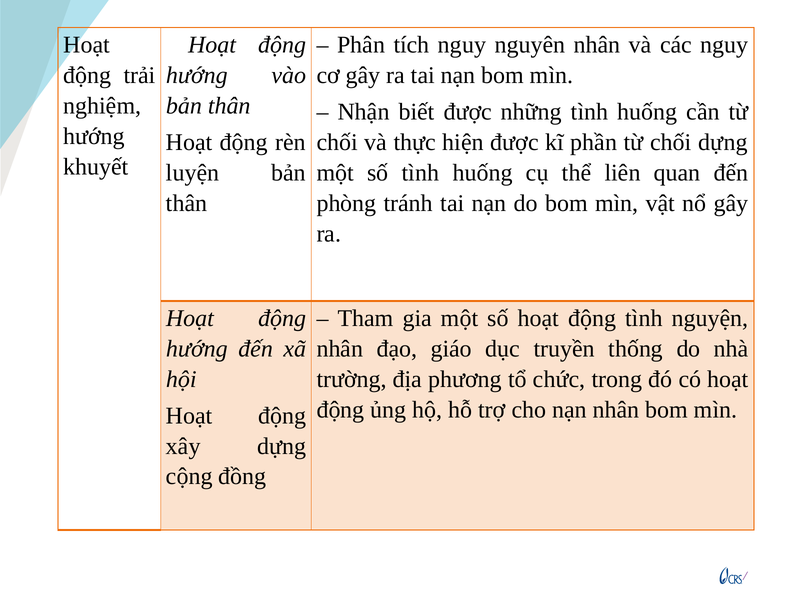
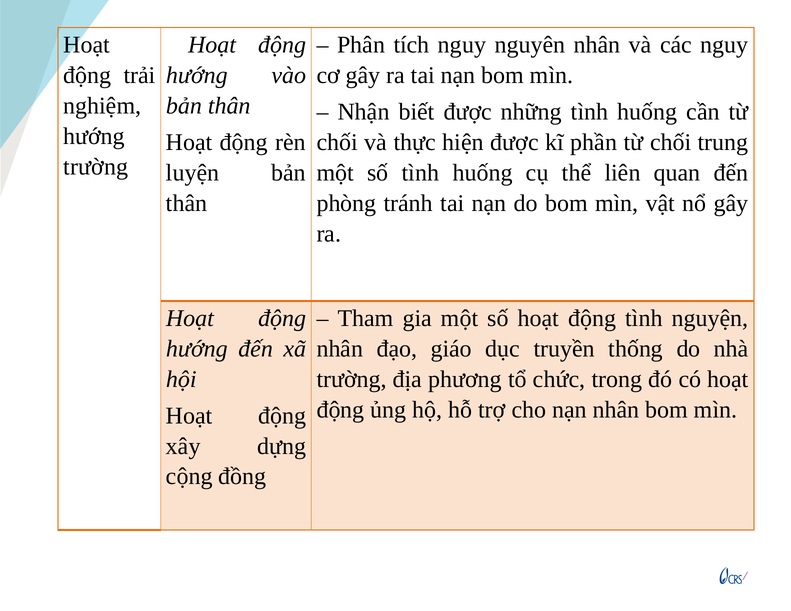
chối dựng: dựng -> trung
khuyết at (96, 167): khuyết -> trường
